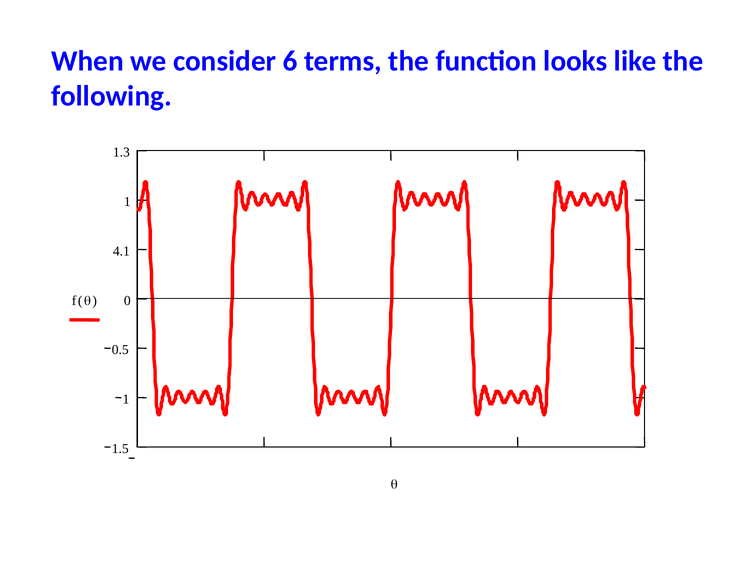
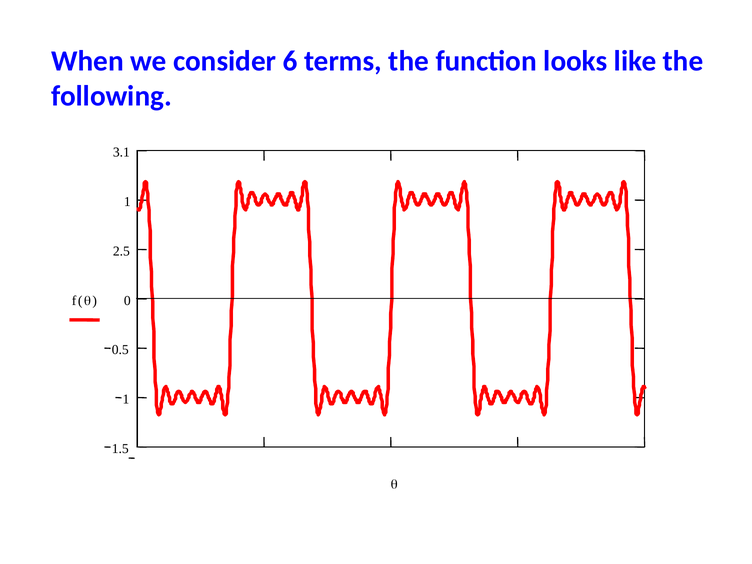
1.3: 1.3 -> 3.1
4.1: 4.1 -> 2.5
